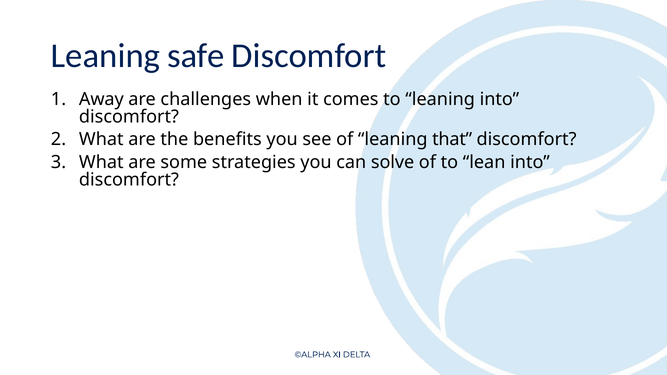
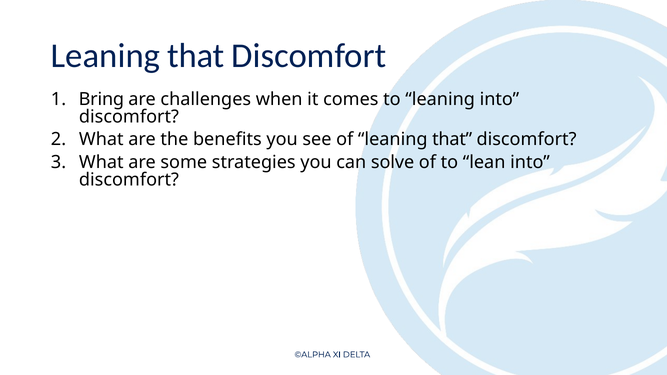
safe at (196, 56): safe -> that
Away: Away -> Bring
